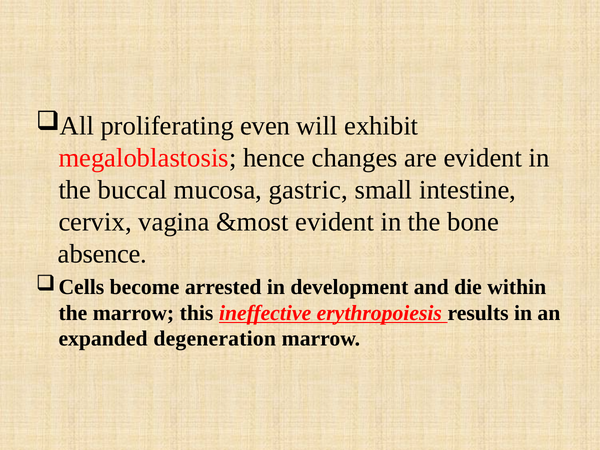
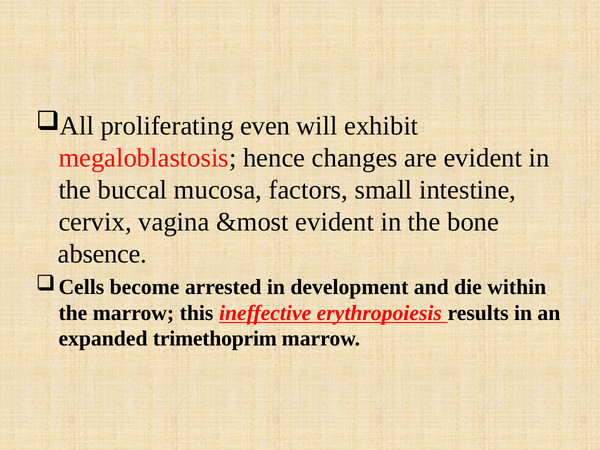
gastric: gastric -> factors
degeneration: degeneration -> trimethoprim
